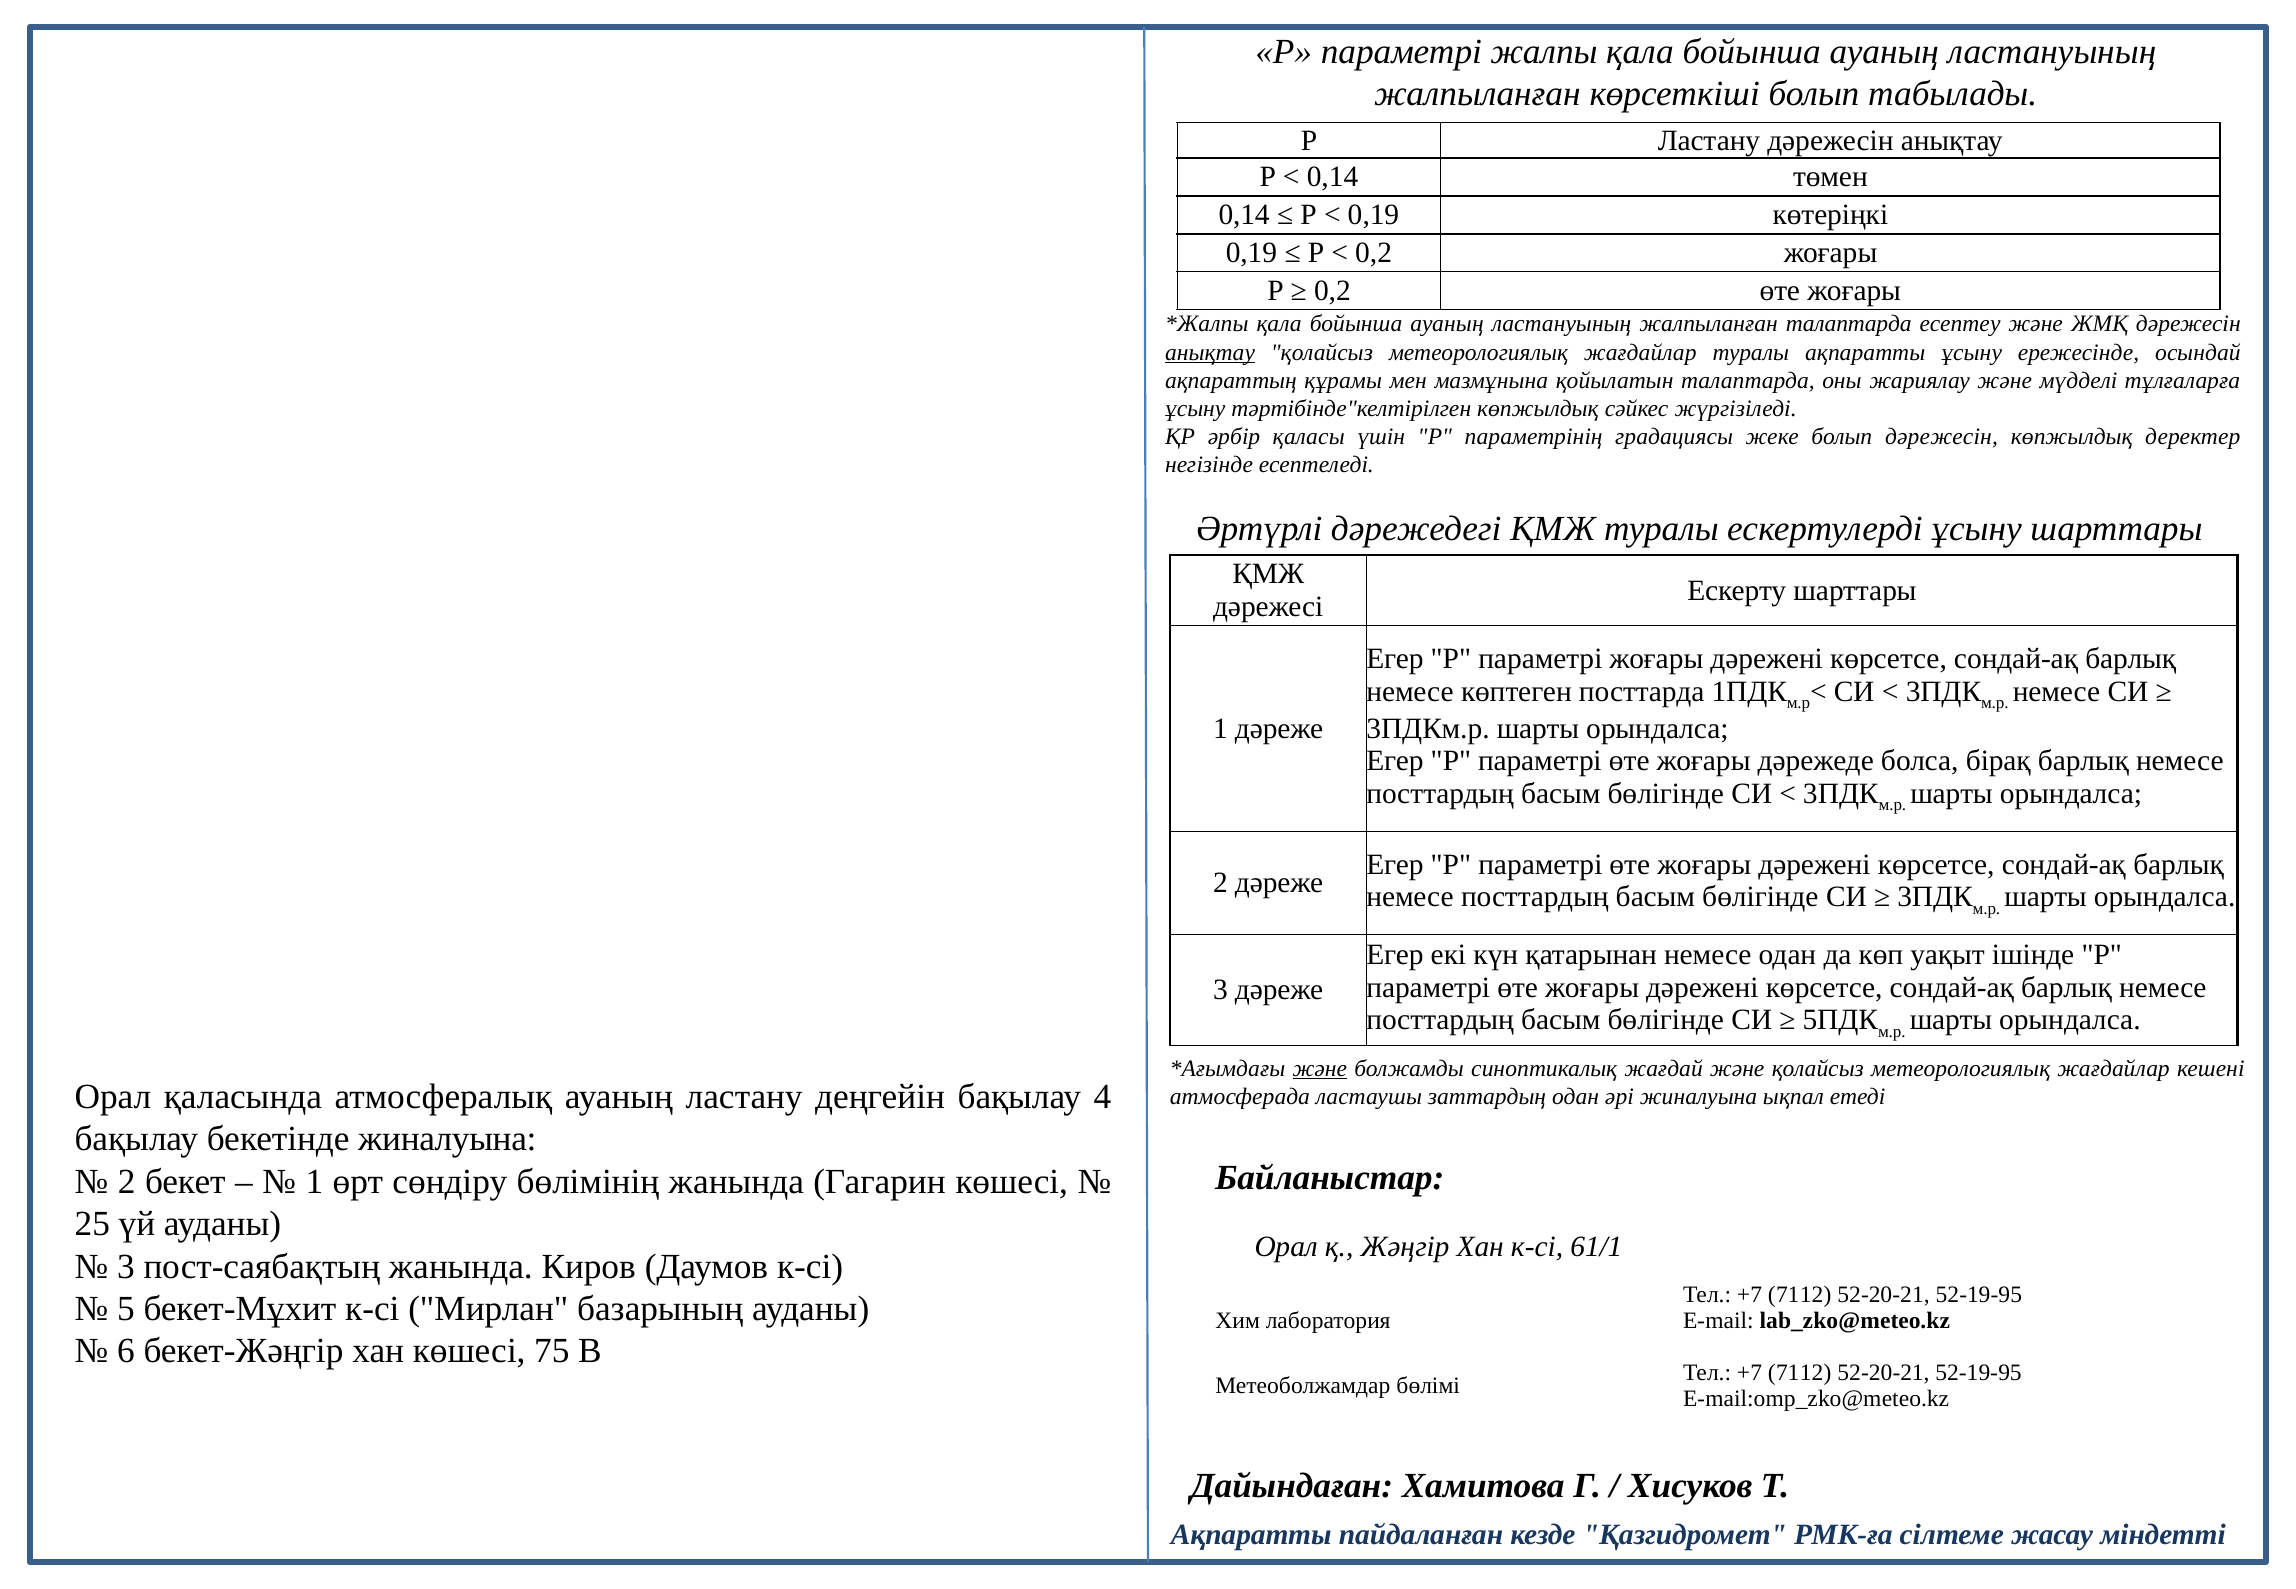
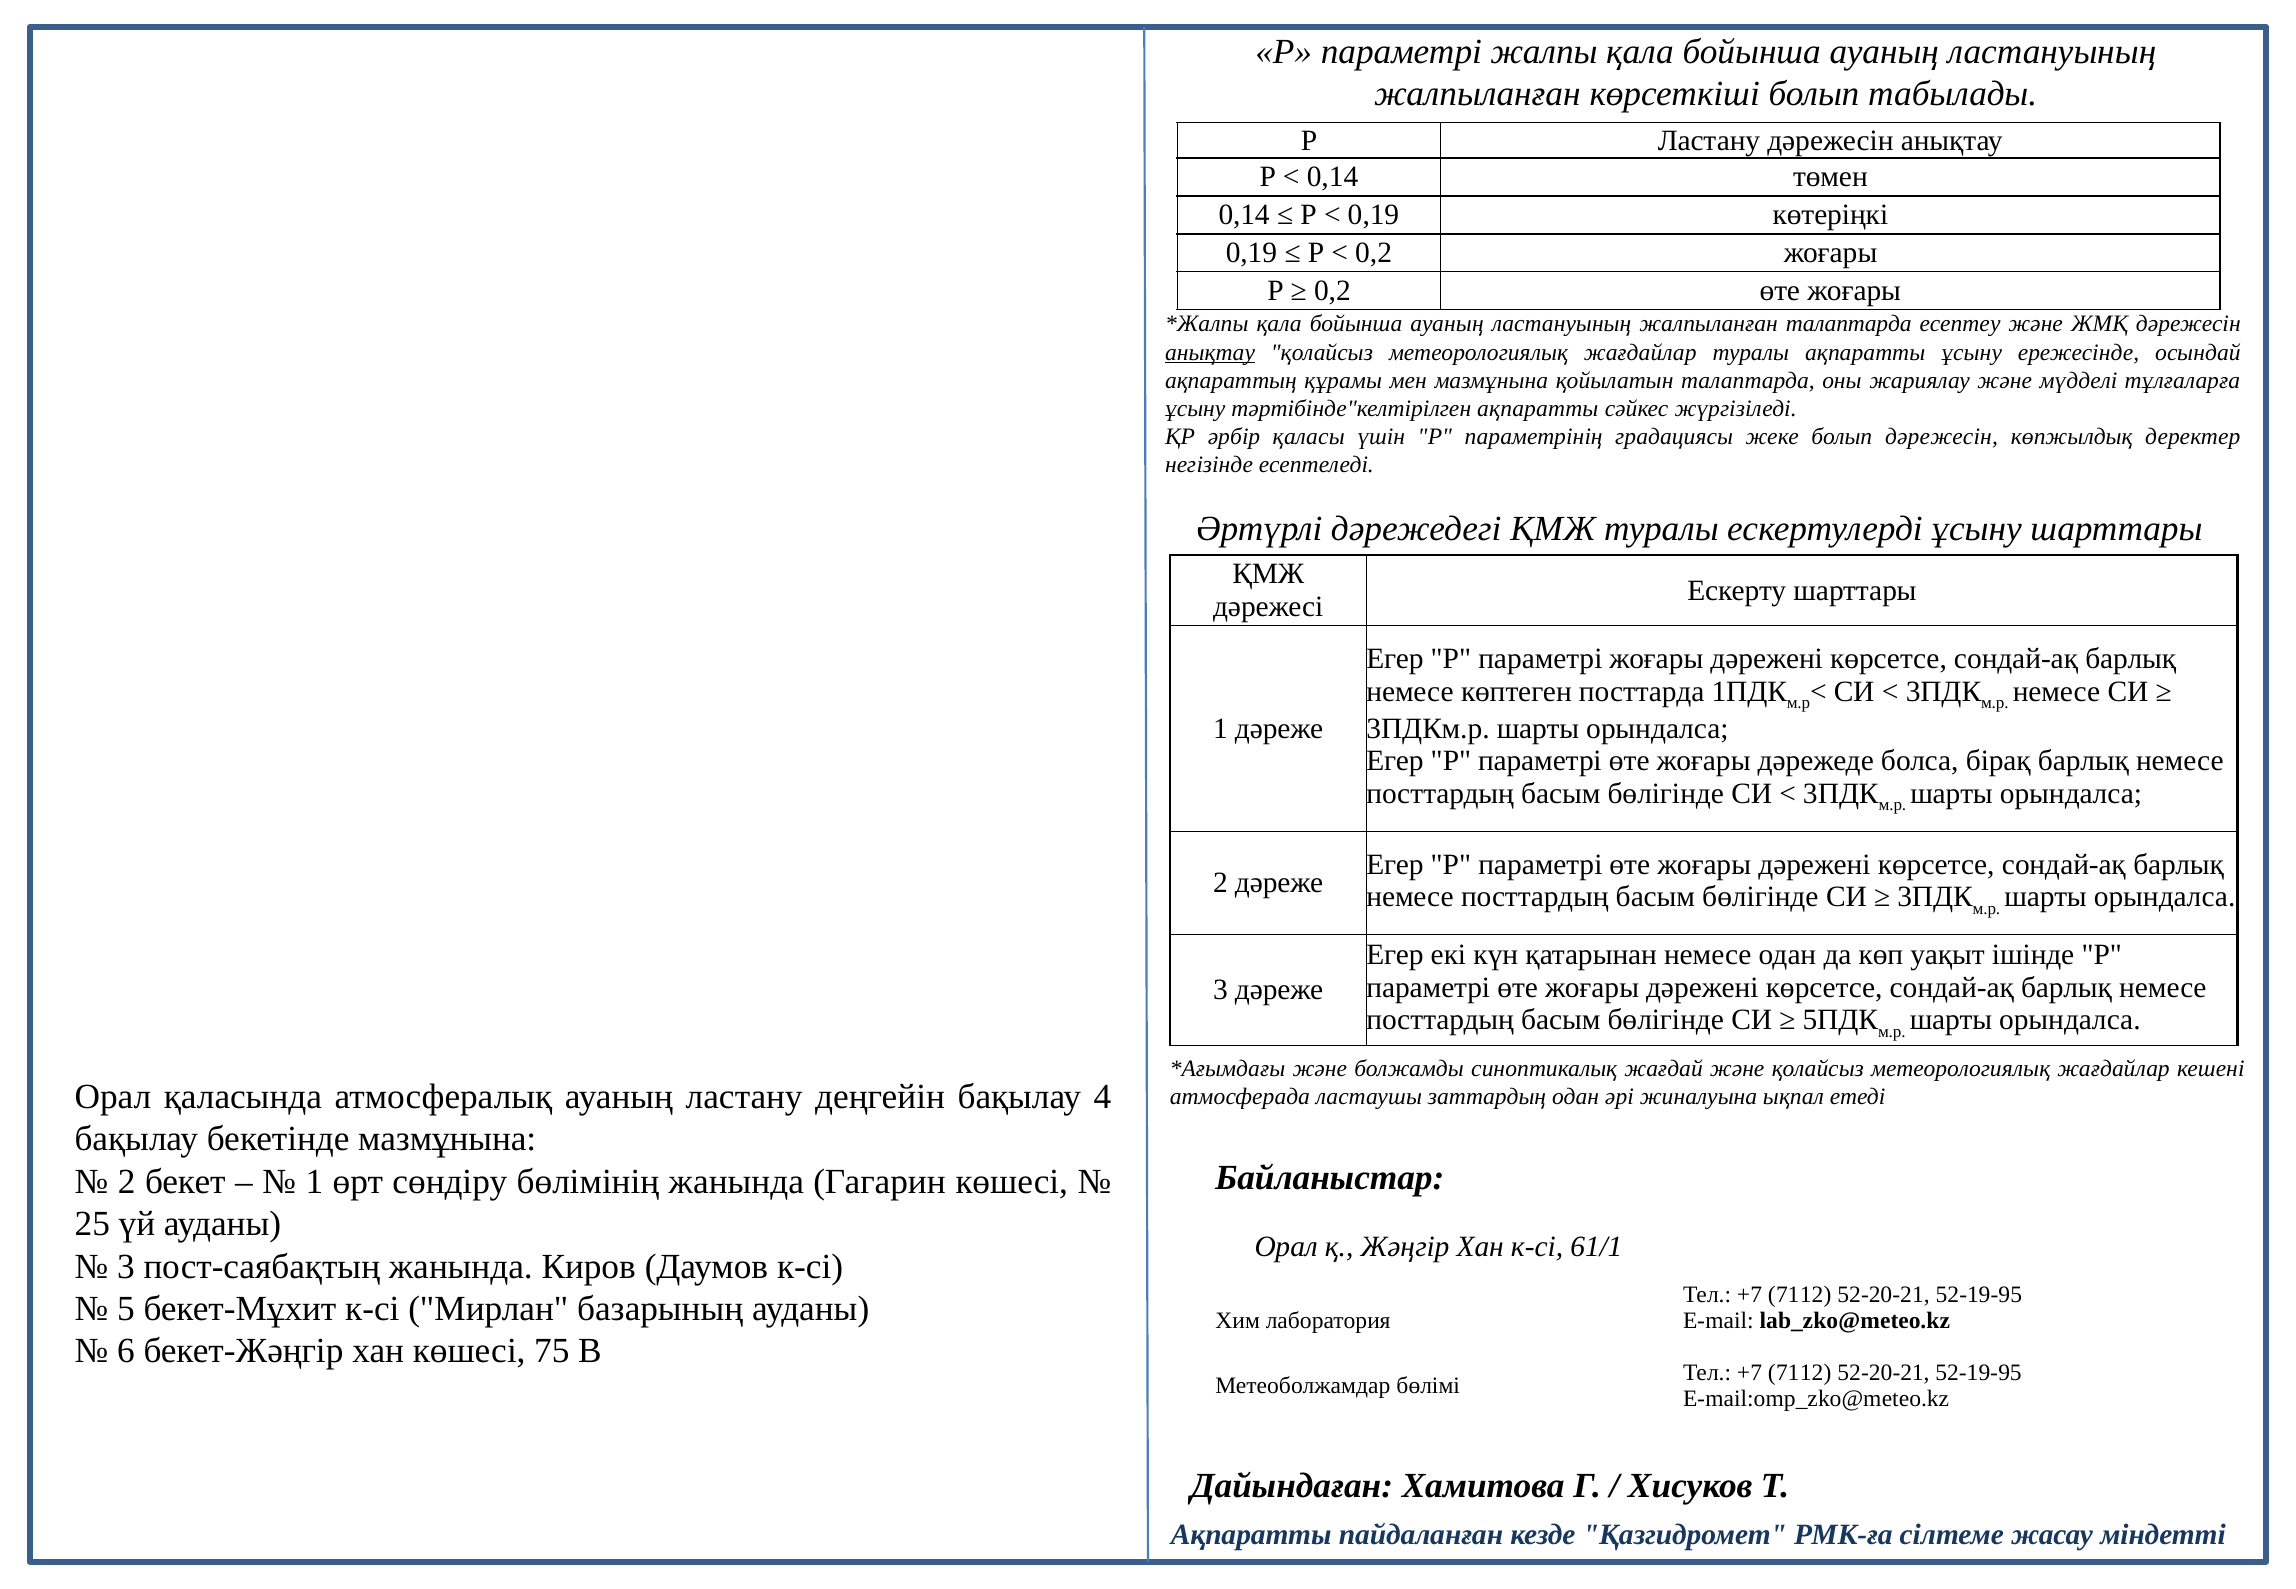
тәртібінде"келтірілген көпжылдық: көпжылдық -> ақпаратты
және at (1320, 1069) underline: present -> none
бекетінде жиналуына: жиналуына -> мазмұнына
